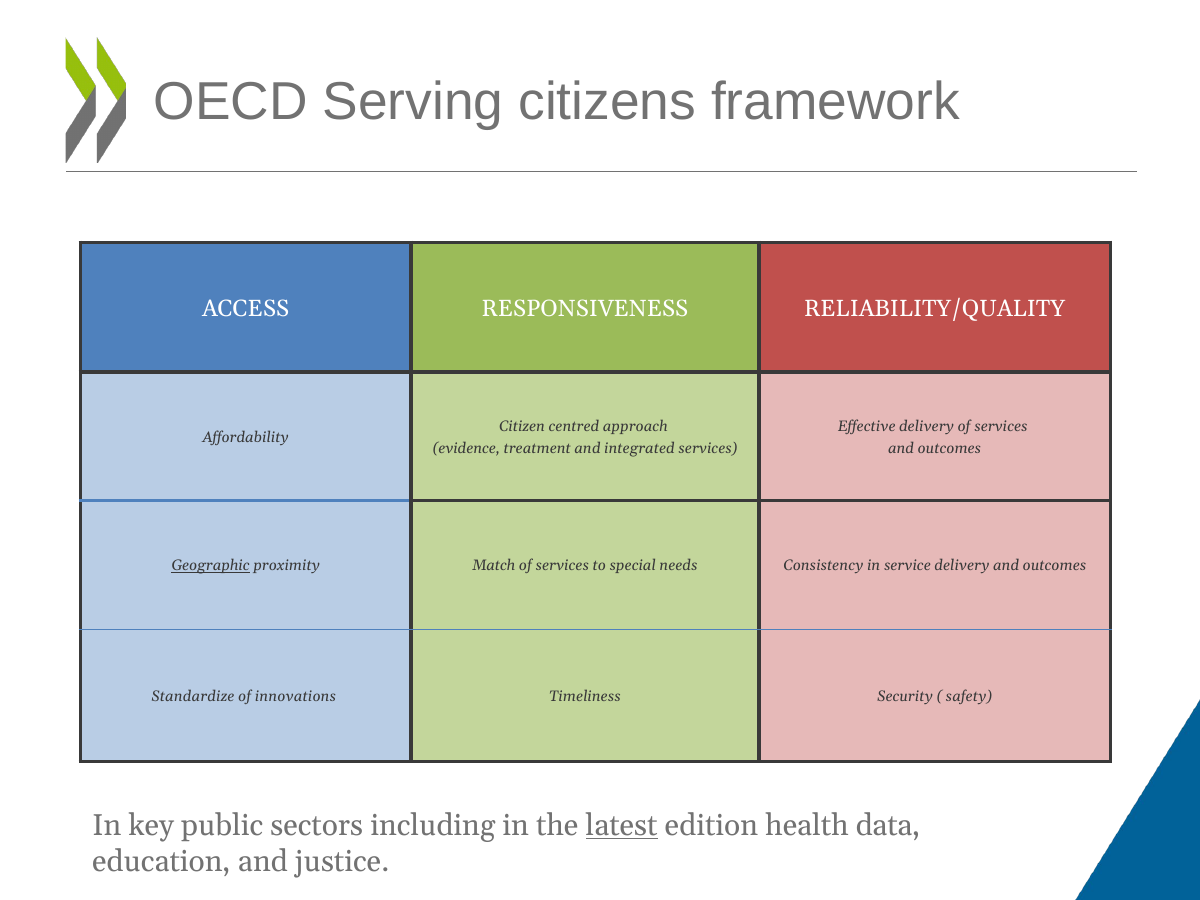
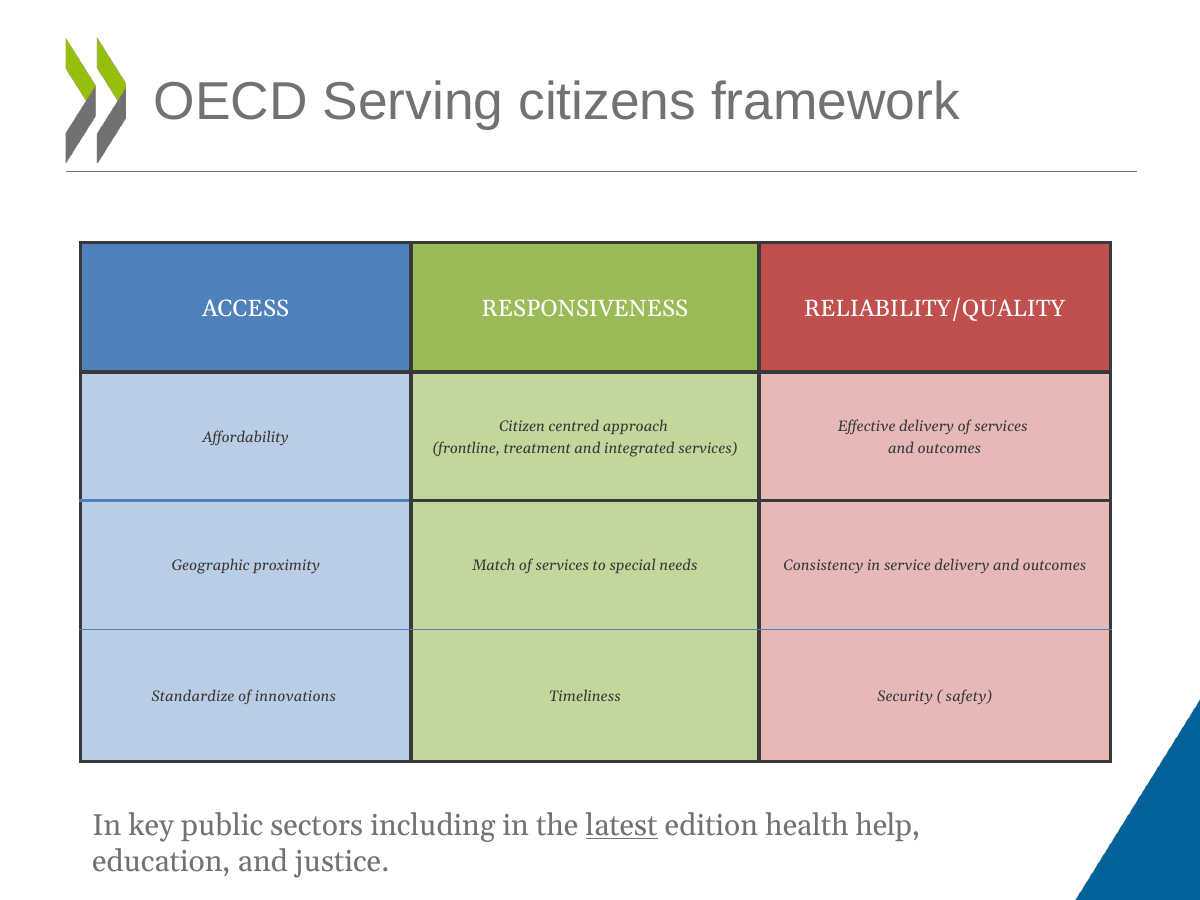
evidence: evidence -> frontline
Geographic underline: present -> none
data: data -> help
